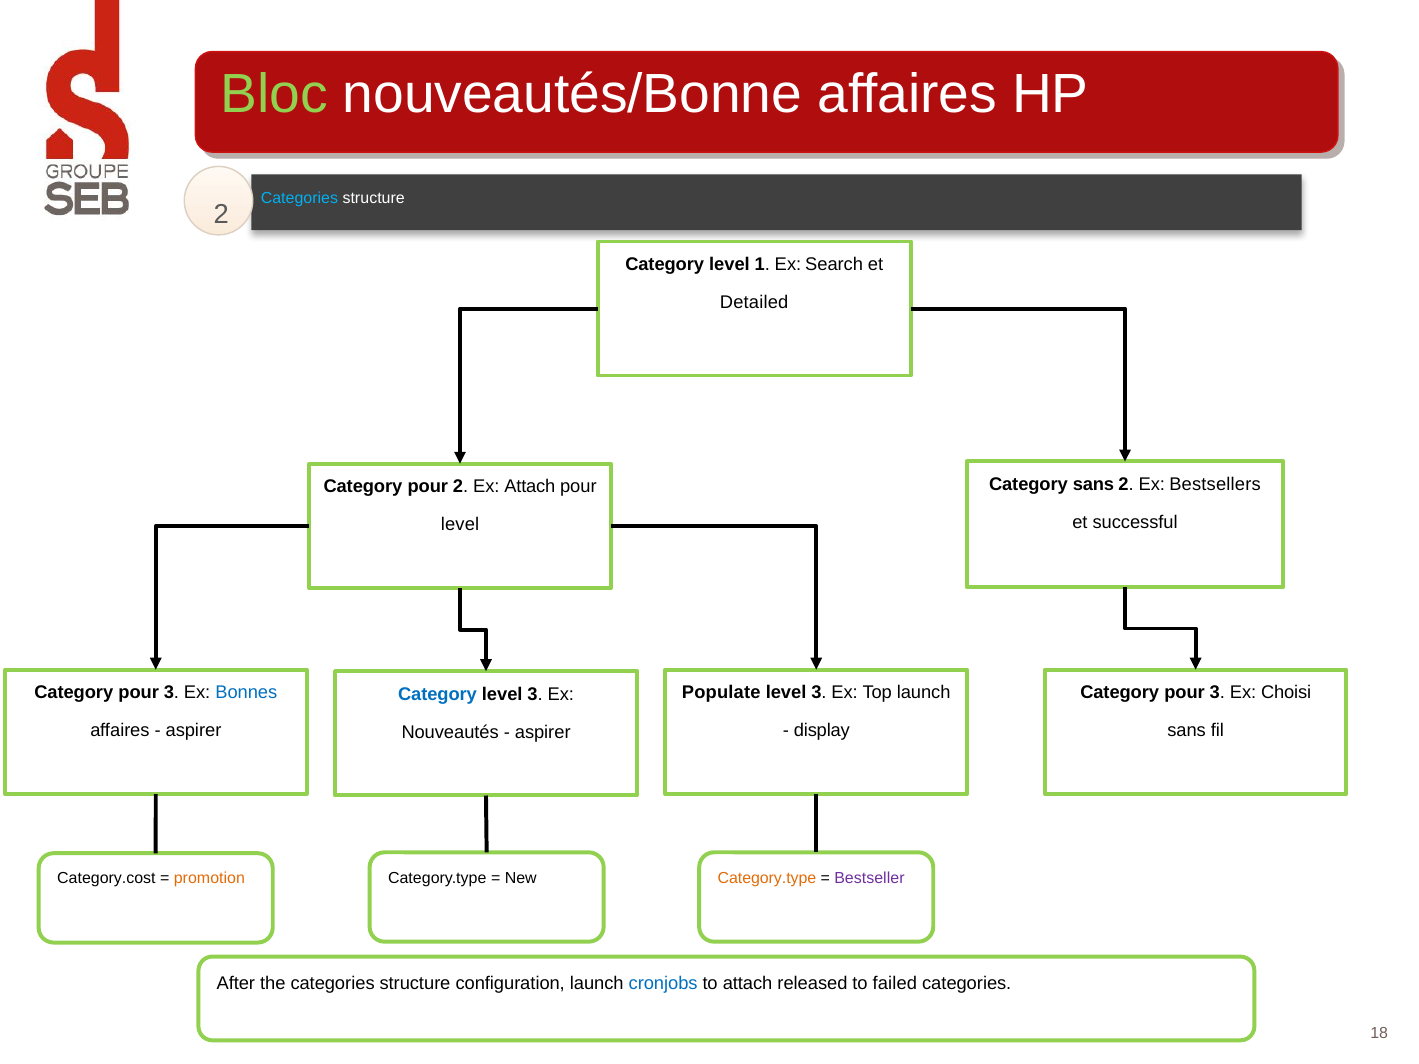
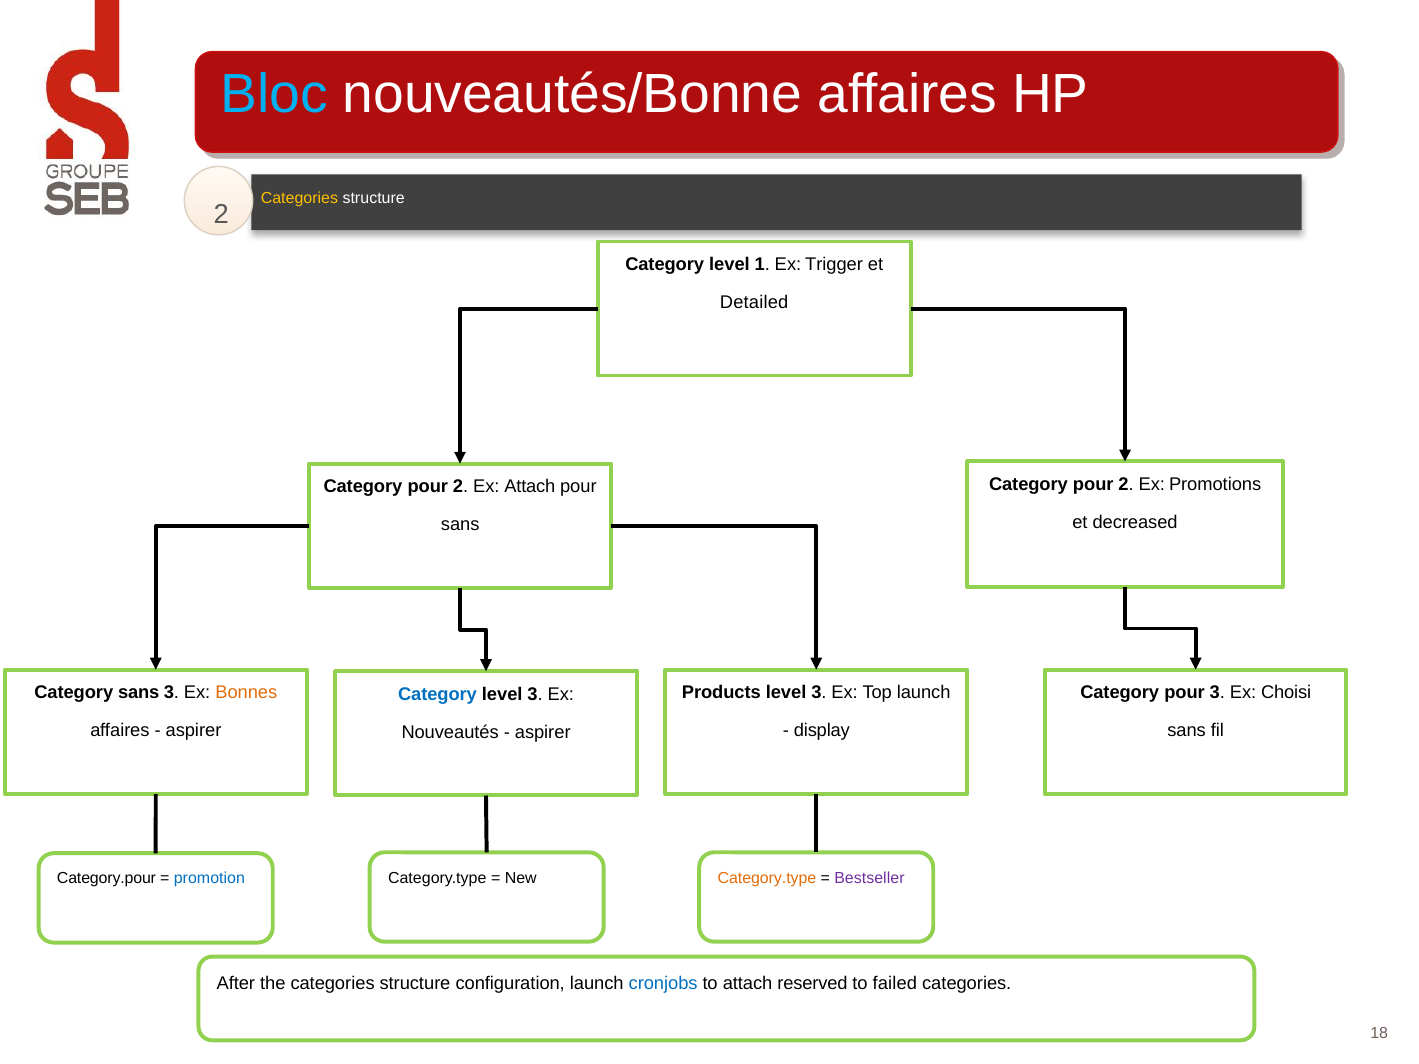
Bloc colour: light green -> light blue
Categories at (299, 198) colour: light blue -> yellow
Search: Search -> Trigger
sans at (1093, 485): sans -> pour
Bestsellers: Bestsellers -> Promotions
successful: successful -> decreased
level at (460, 525): level -> sans
pour at (139, 693): pour -> sans
Bonnes colour: blue -> orange
Populate: Populate -> Products
Category.cost: Category.cost -> Category.pour
promotion colour: orange -> blue
released: released -> reserved
